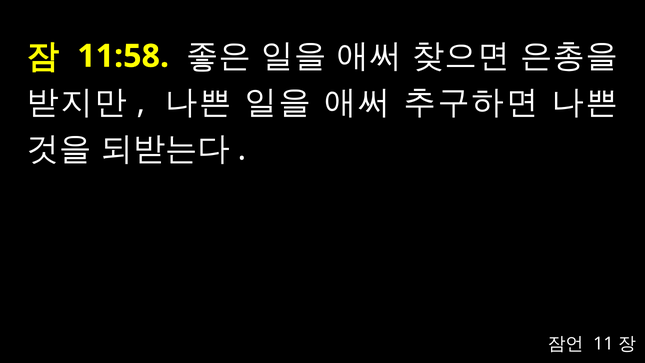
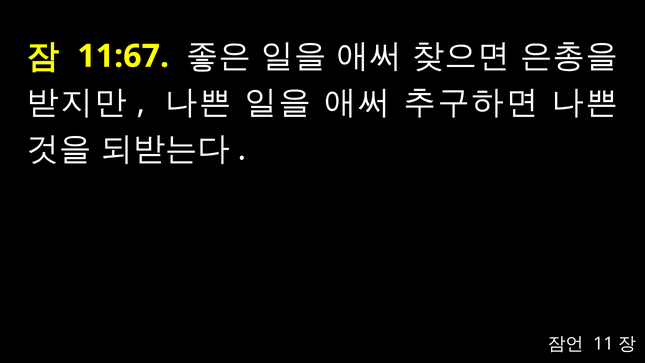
11:58: 11:58 -> 11:67
